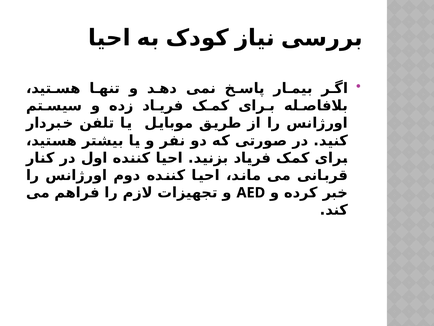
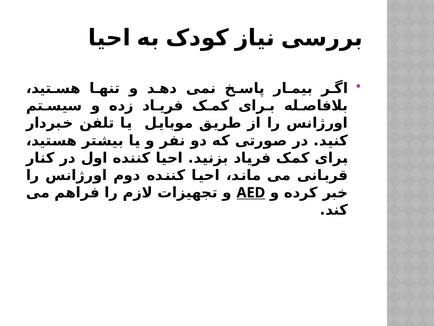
AED underline: none -> present
